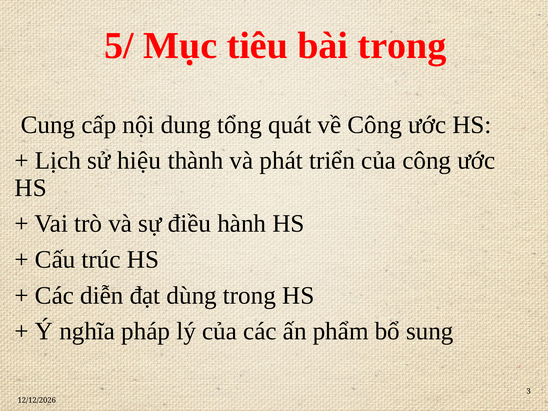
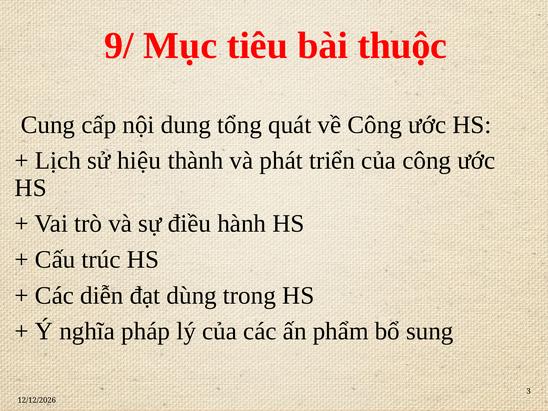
5/: 5/ -> 9/
bài trong: trong -> thuộc
